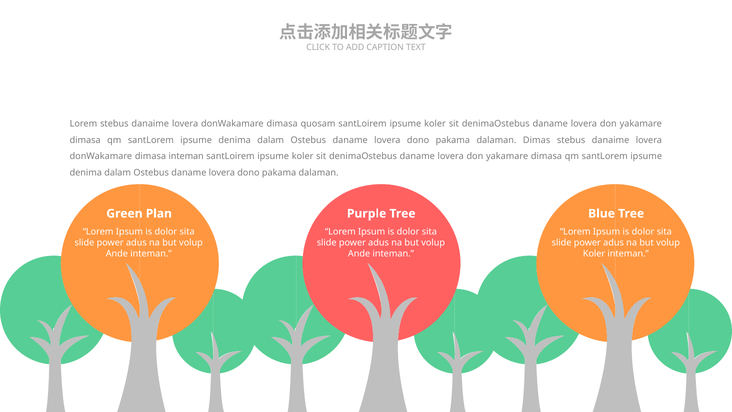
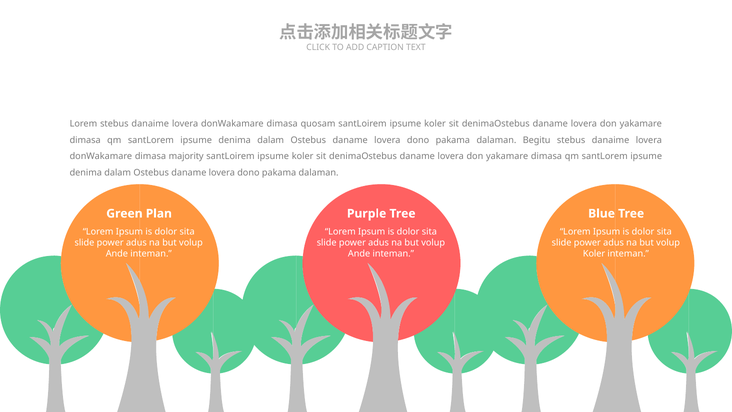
Dimas: Dimas -> Begitu
dimasa inteman: inteman -> majority
